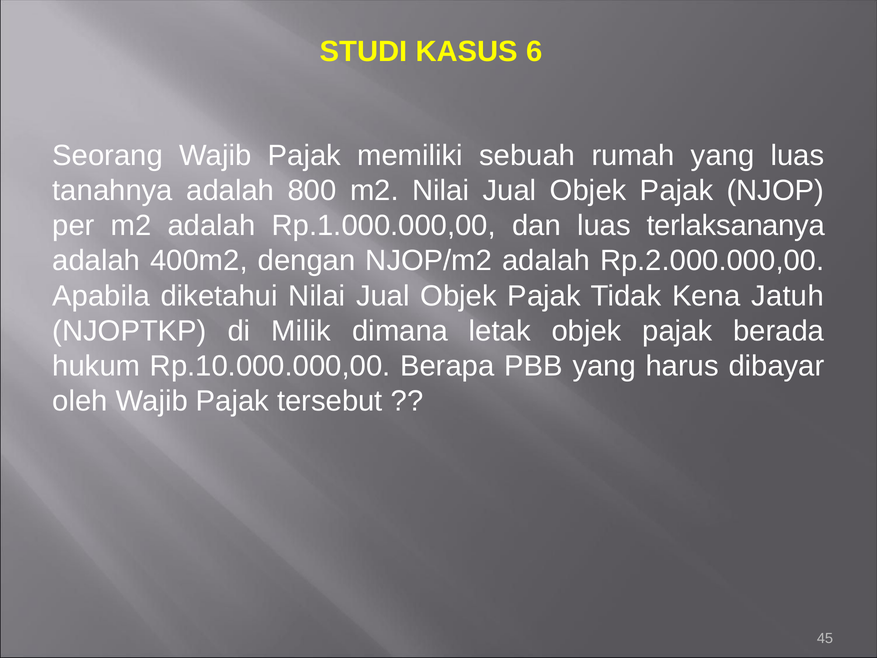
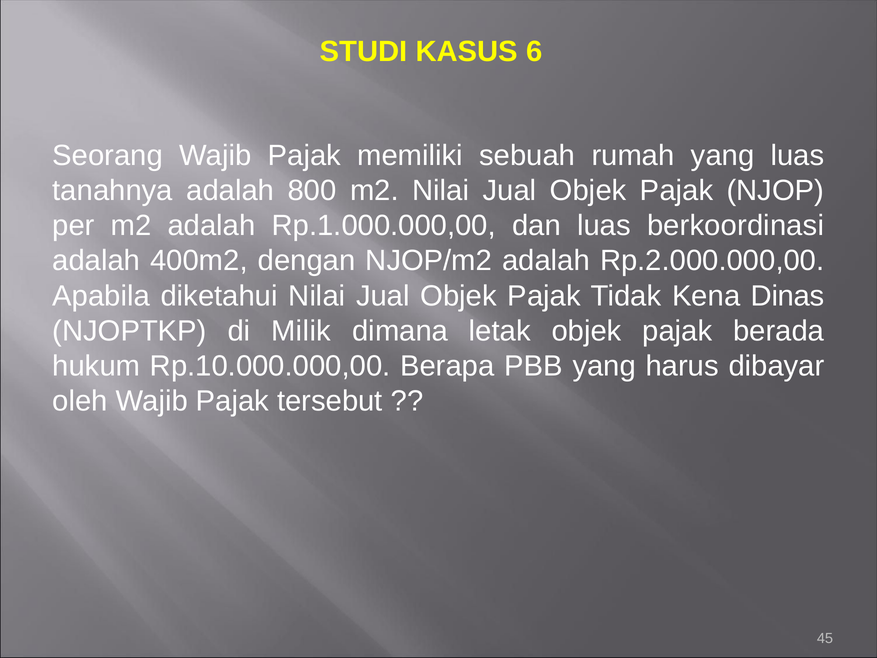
terlaksananya: terlaksananya -> berkoordinasi
Jatuh: Jatuh -> Dinas
